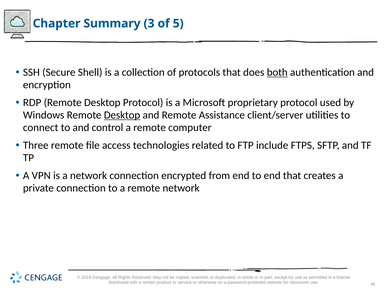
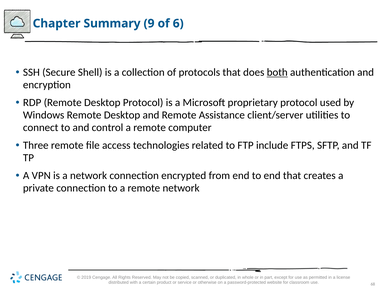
3: 3 -> 9
5: 5 -> 6
Desktop at (122, 115) underline: present -> none
